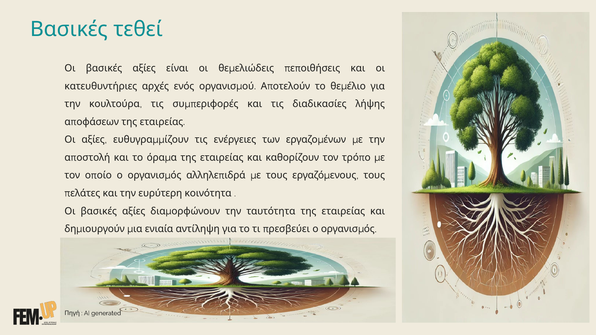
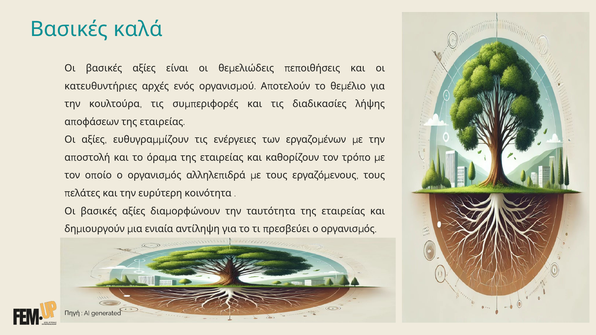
τεθεί: τεθεί -> καλά
